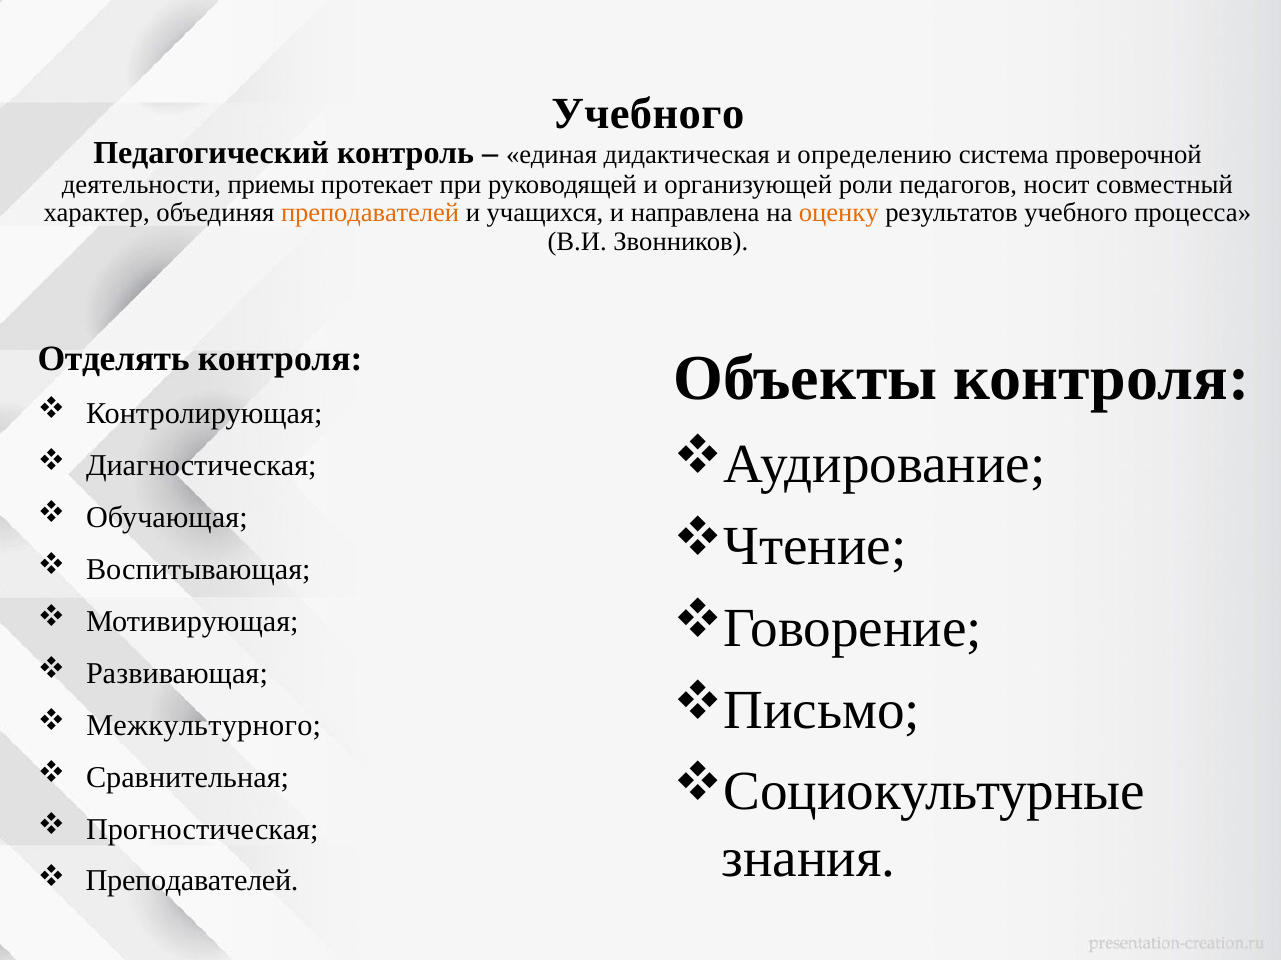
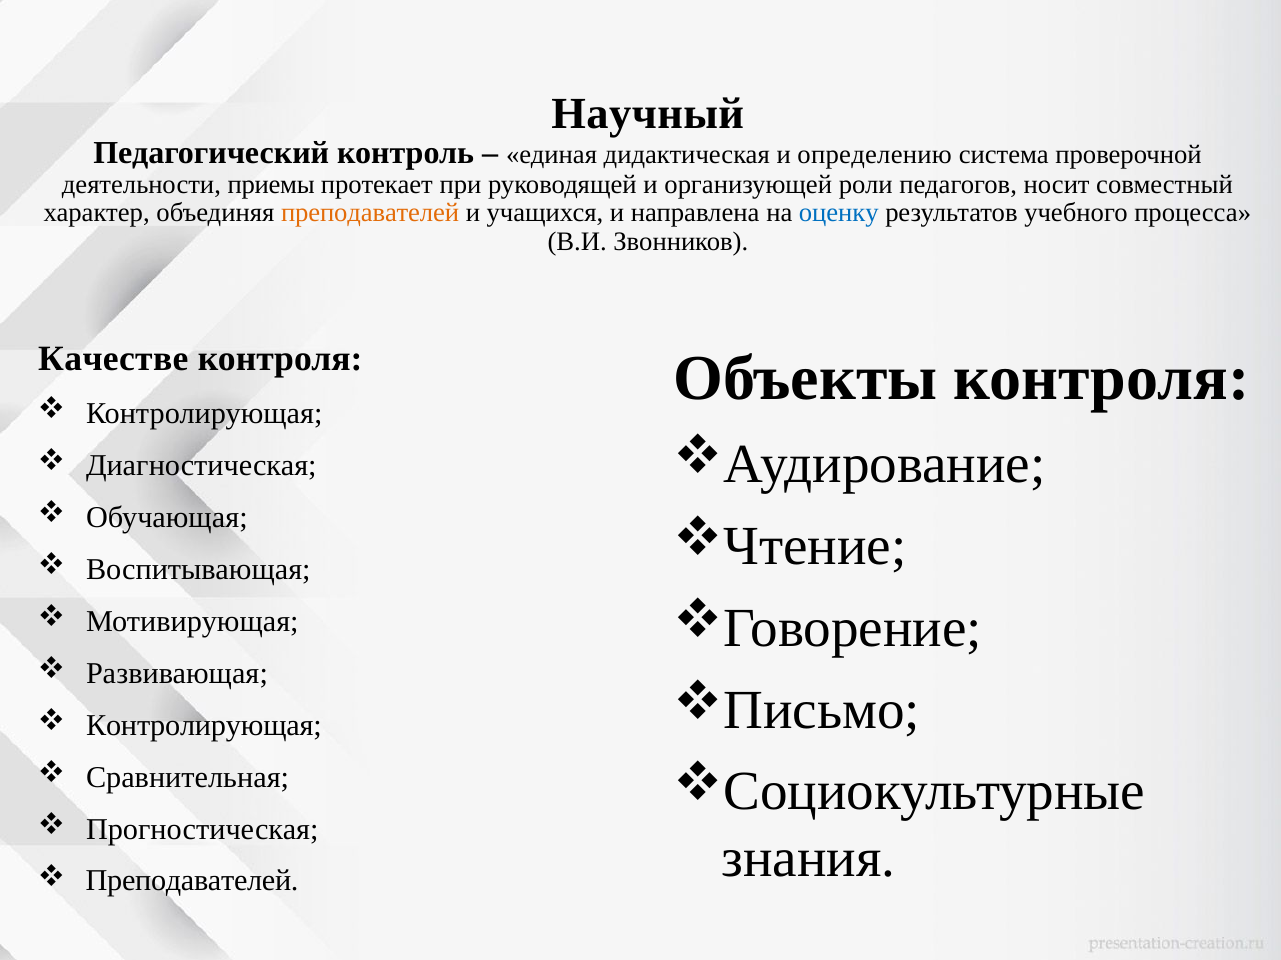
Учебного at (648, 114): Учебного -> Научный
оценку colour: orange -> blue
Отделять: Отделять -> Качестве
Межкультурного at (204, 726): Межкультурного -> Контролирующая
